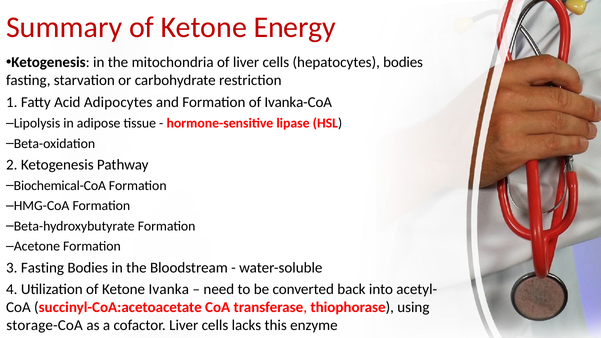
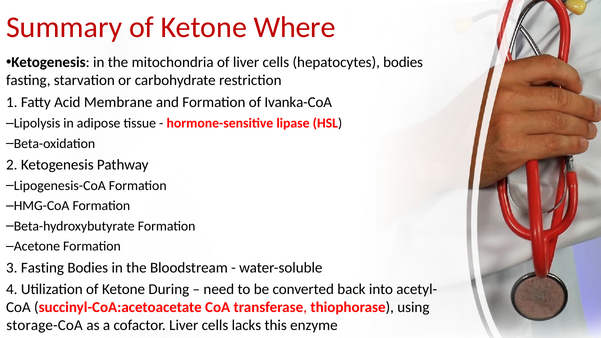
Energy: Energy -> Where
Adipocytes: Adipocytes -> Membrane
Biochemical-CoA: Biochemical-CoA -> Lipogenesis-CoA
Ivanka: Ivanka -> During
